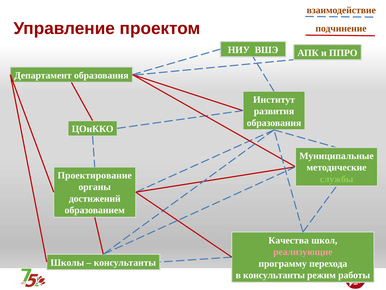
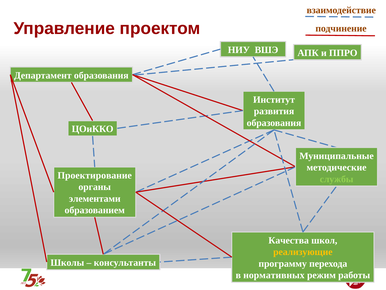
достижений: достижений -> элементами
реализующие colour: pink -> yellow
в консультанты: консультанты -> нормативных
